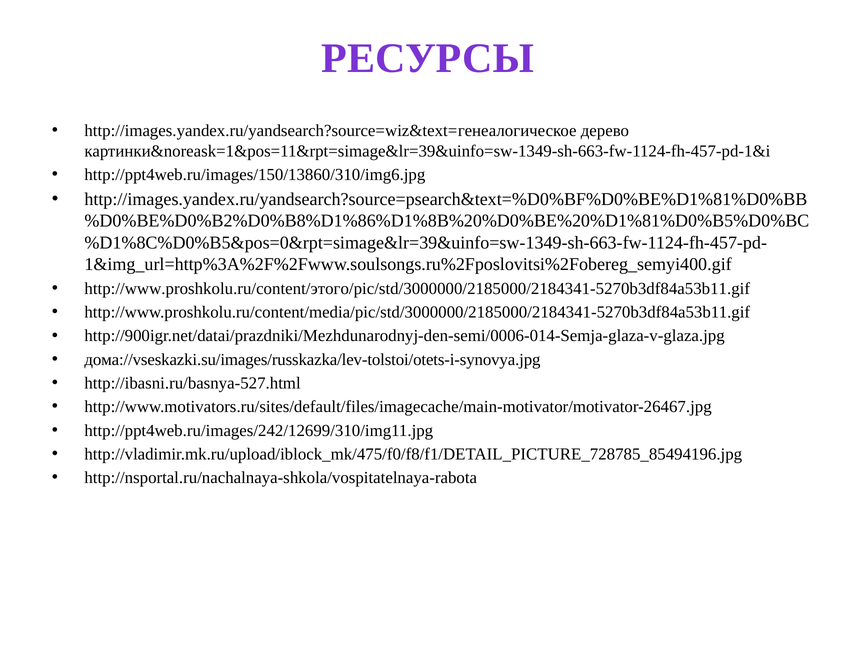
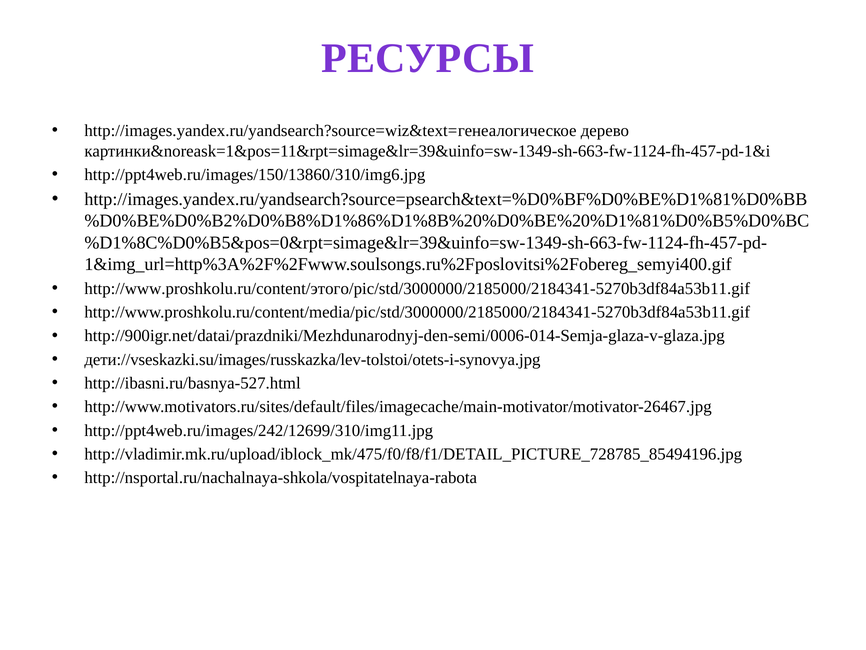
дома://vseskazki.su/images/russkazka/lev-tolstoi/otets-i-synovya.jpg: дома://vseskazki.su/images/russkazka/lev-tolstoi/otets-i-synovya.jpg -> дети://vseskazki.su/images/russkazka/lev-tolstoi/otets-i-synovya.jpg
